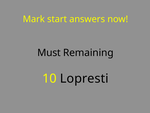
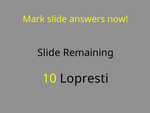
Mark start: start -> slide
Must at (49, 53): Must -> Slide
